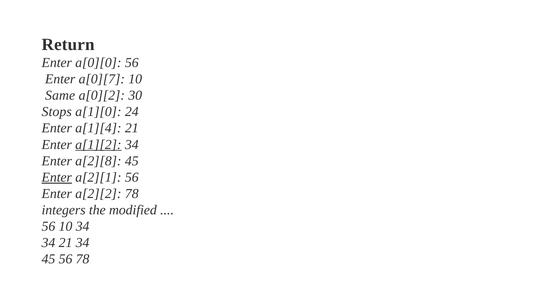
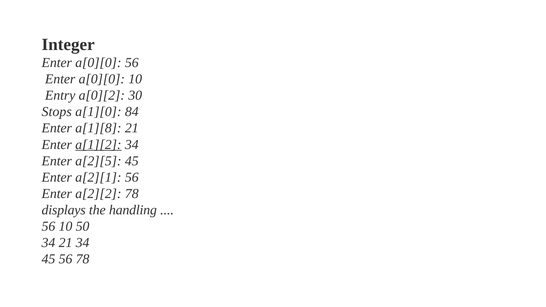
Return: Return -> Integer
a[0][7 at (102, 79): a[0][7 -> a[0][0
Same: Same -> Entry
24: 24 -> 84
a[1][4: a[1][4 -> a[1][8
a[2][8: a[2][8 -> a[2][5
Enter at (57, 177) underline: present -> none
integers: integers -> displays
modified: modified -> handling
10 34: 34 -> 50
